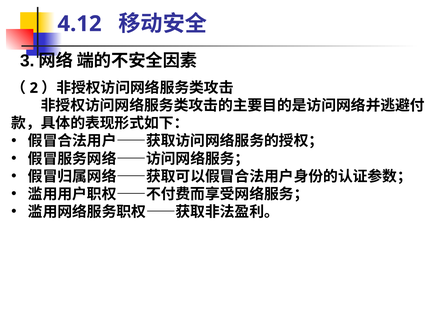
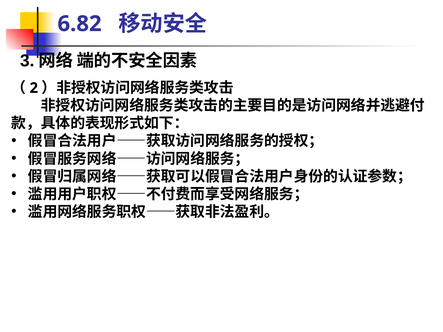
4.12: 4.12 -> 6.82
